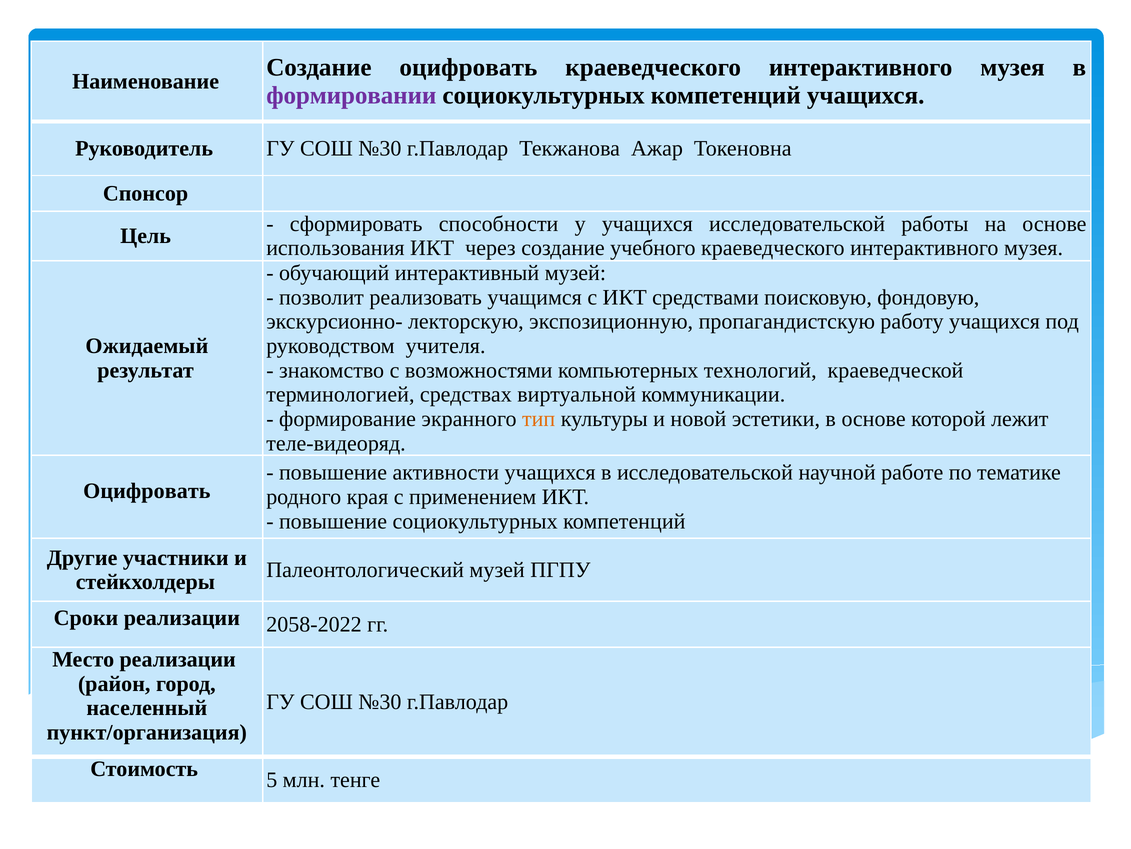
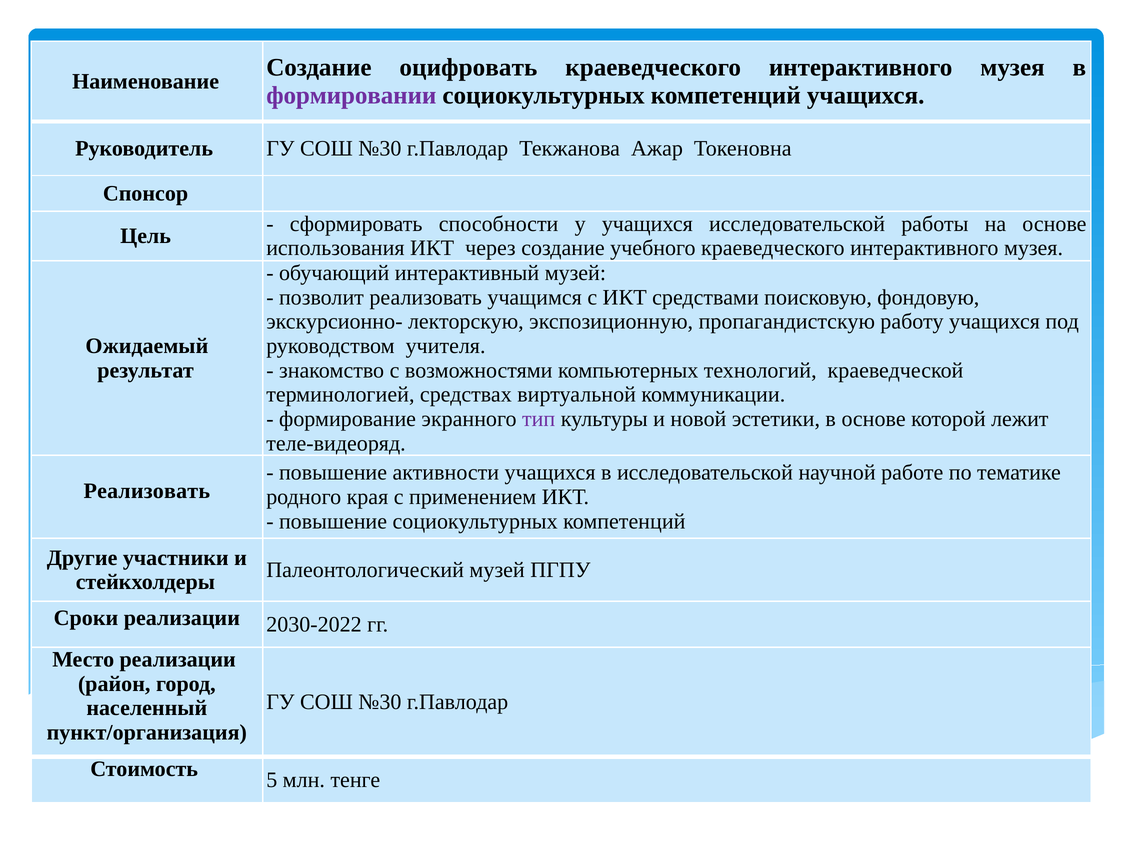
тип colour: orange -> purple
Оцифровать at (147, 490): Оцифровать -> Реализовать
2058-2022: 2058-2022 -> 2030-2022
